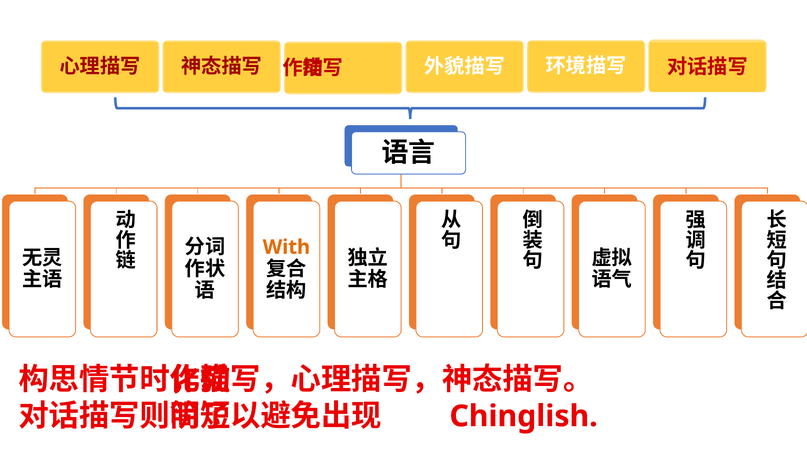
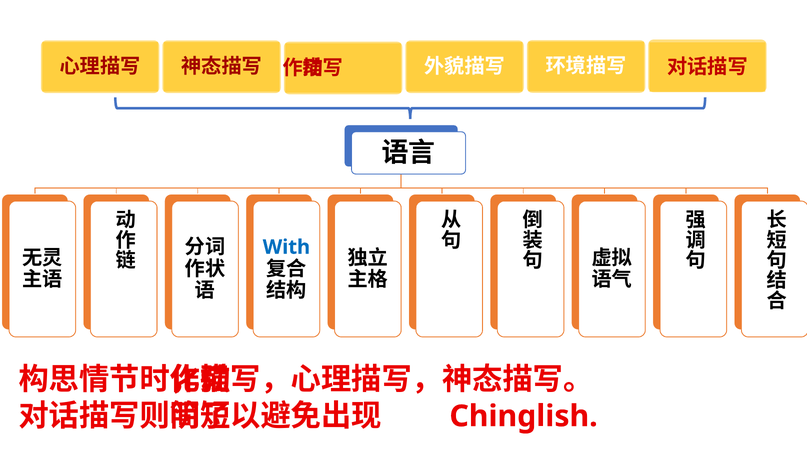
With colour: orange -> blue
